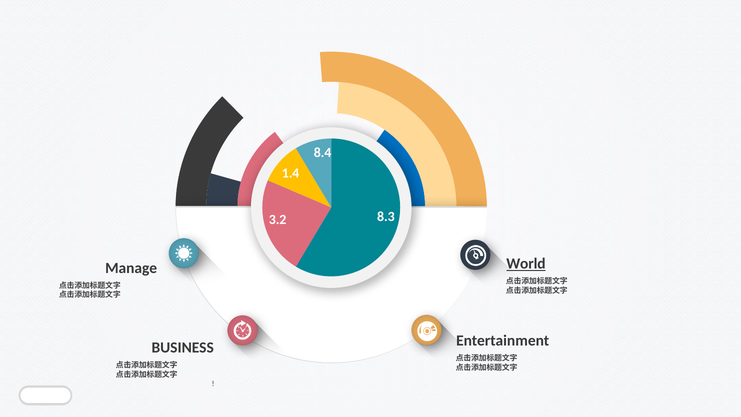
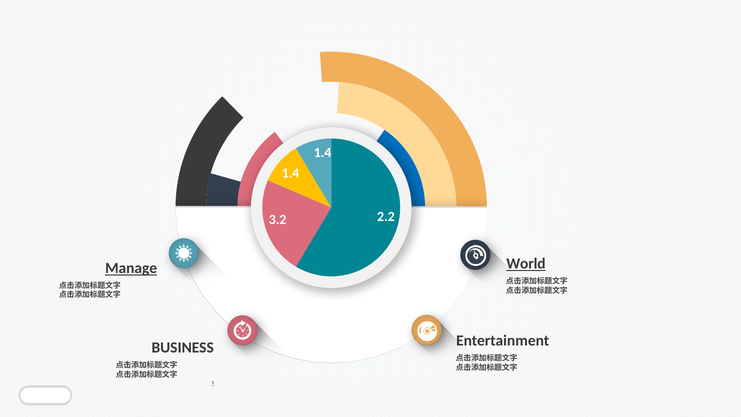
8.4 at (323, 153): 8.4 -> 1.4
8.3: 8.3 -> 2.2
Manage underline: none -> present
